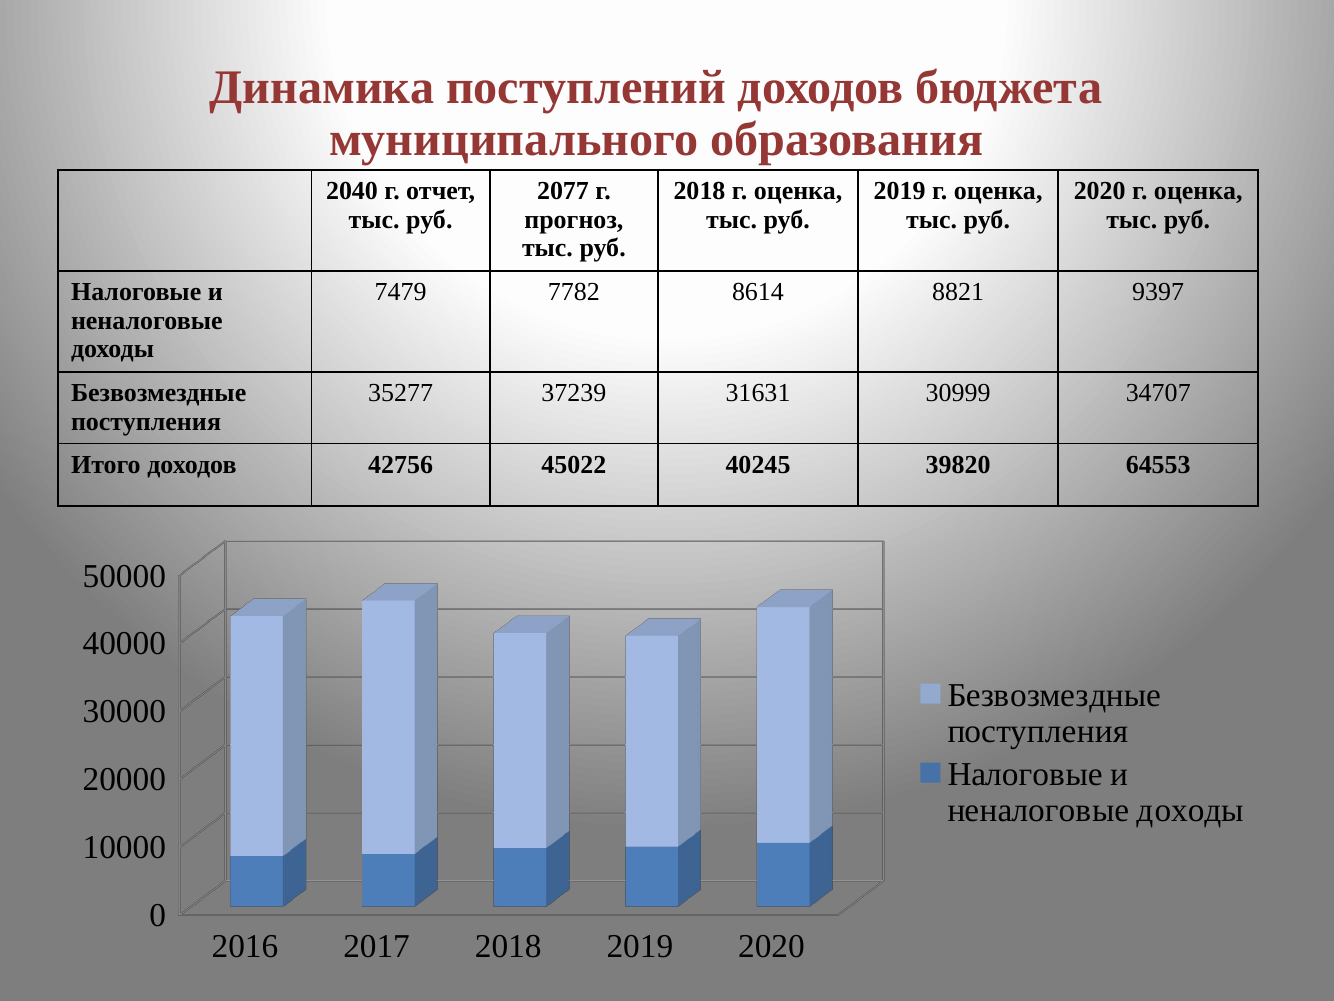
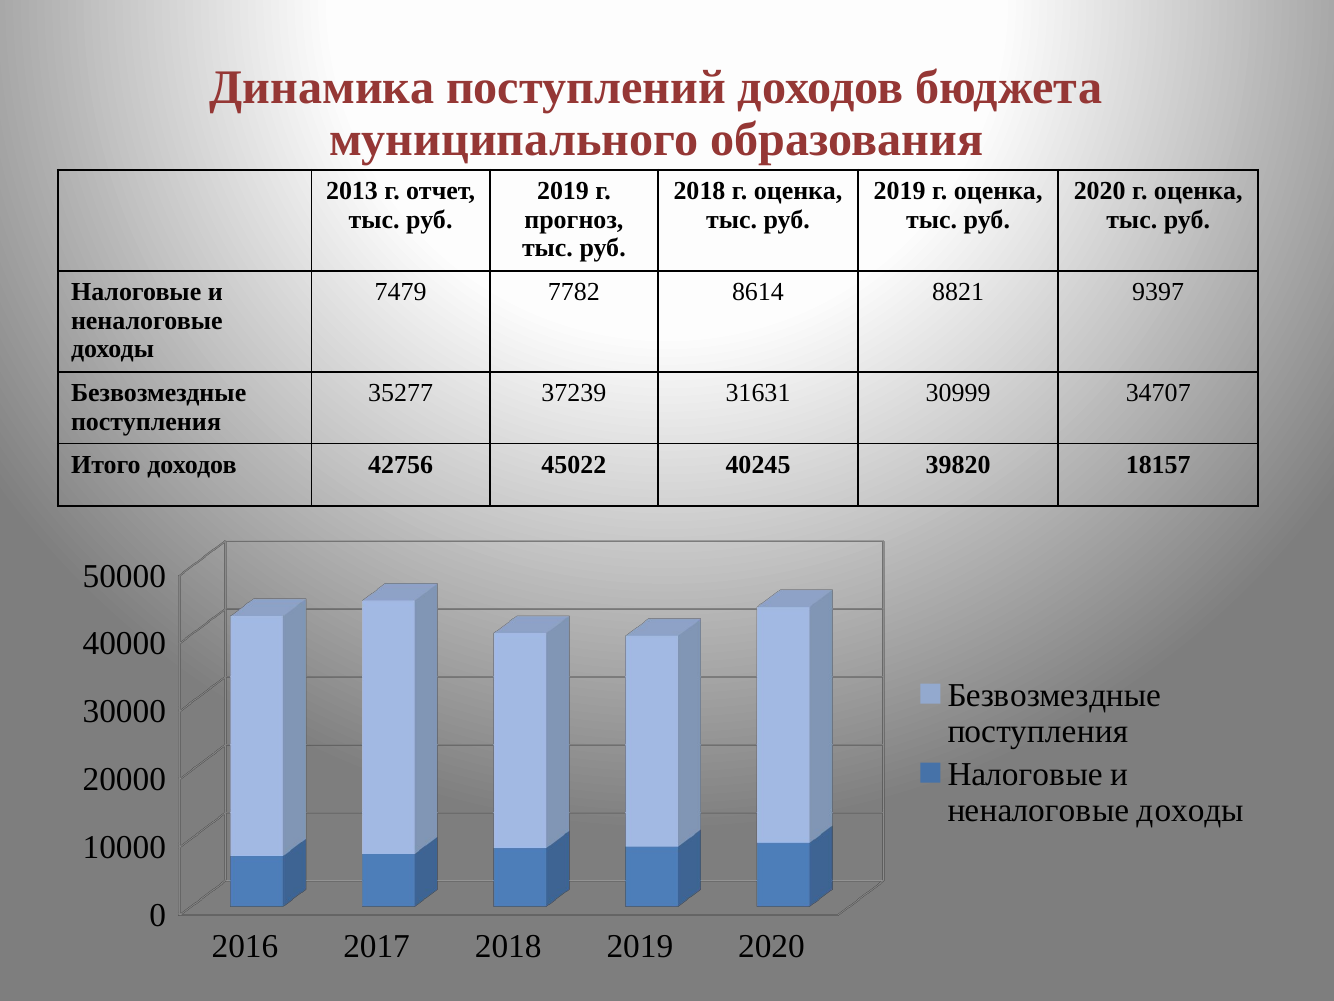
2040: 2040 -> 2013
2077 at (563, 191): 2077 -> 2019
64553: 64553 -> 18157
